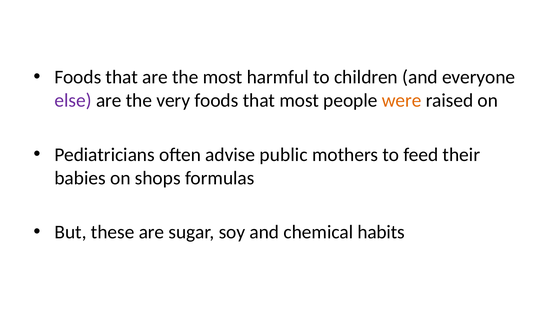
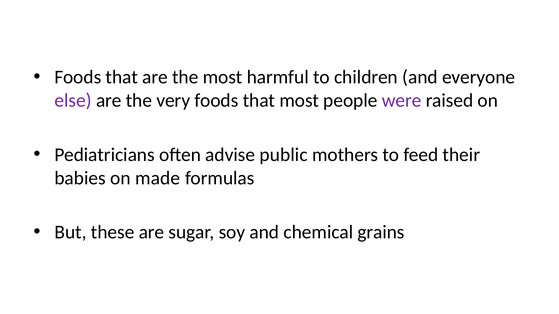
were colour: orange -> purple
shops: shops -> made
habits: habits -> grains
